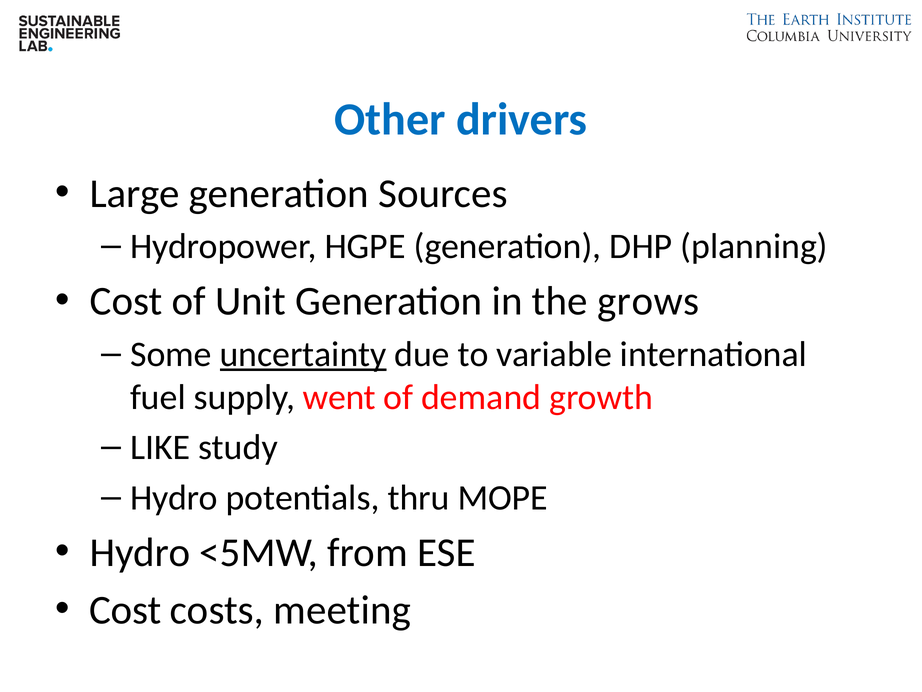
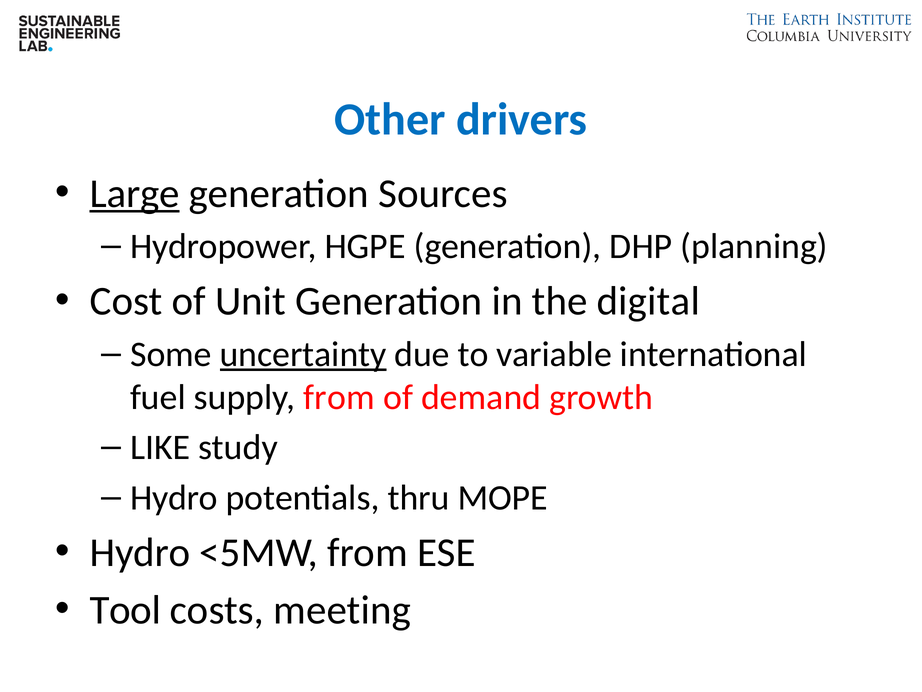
Large underline: none -> present
grows: grows -> digital
supply went: went -> from
Cost at (125, 610): Cost -> Tool
